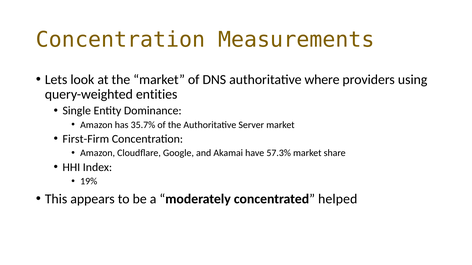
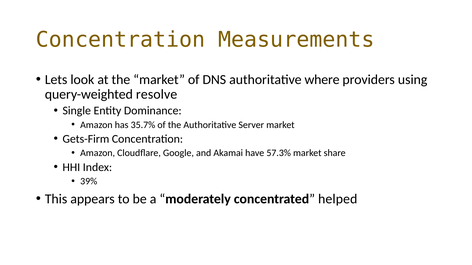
entities: entities -> resolve
First-Firm: First-Firm -> Gets-Firm
19%: 19% -> 39%
